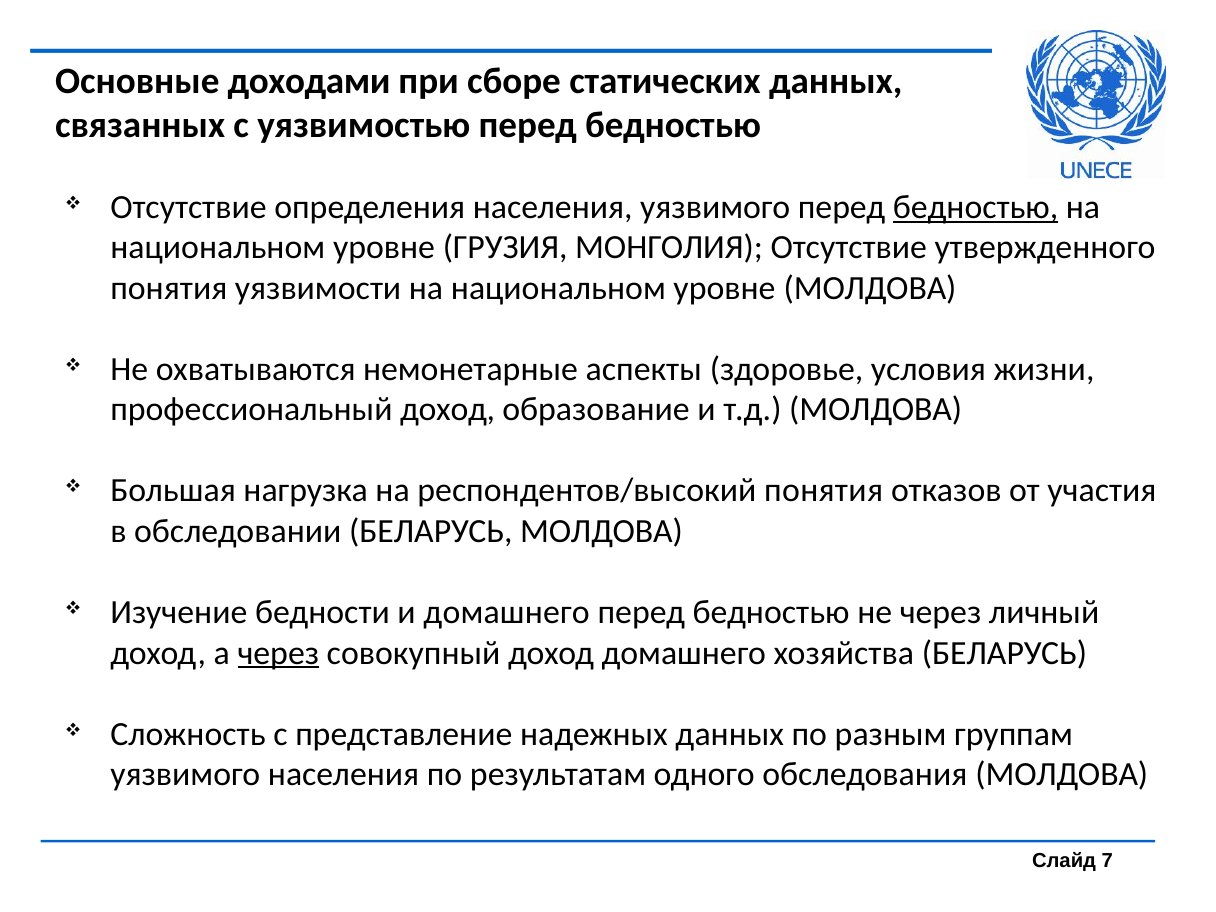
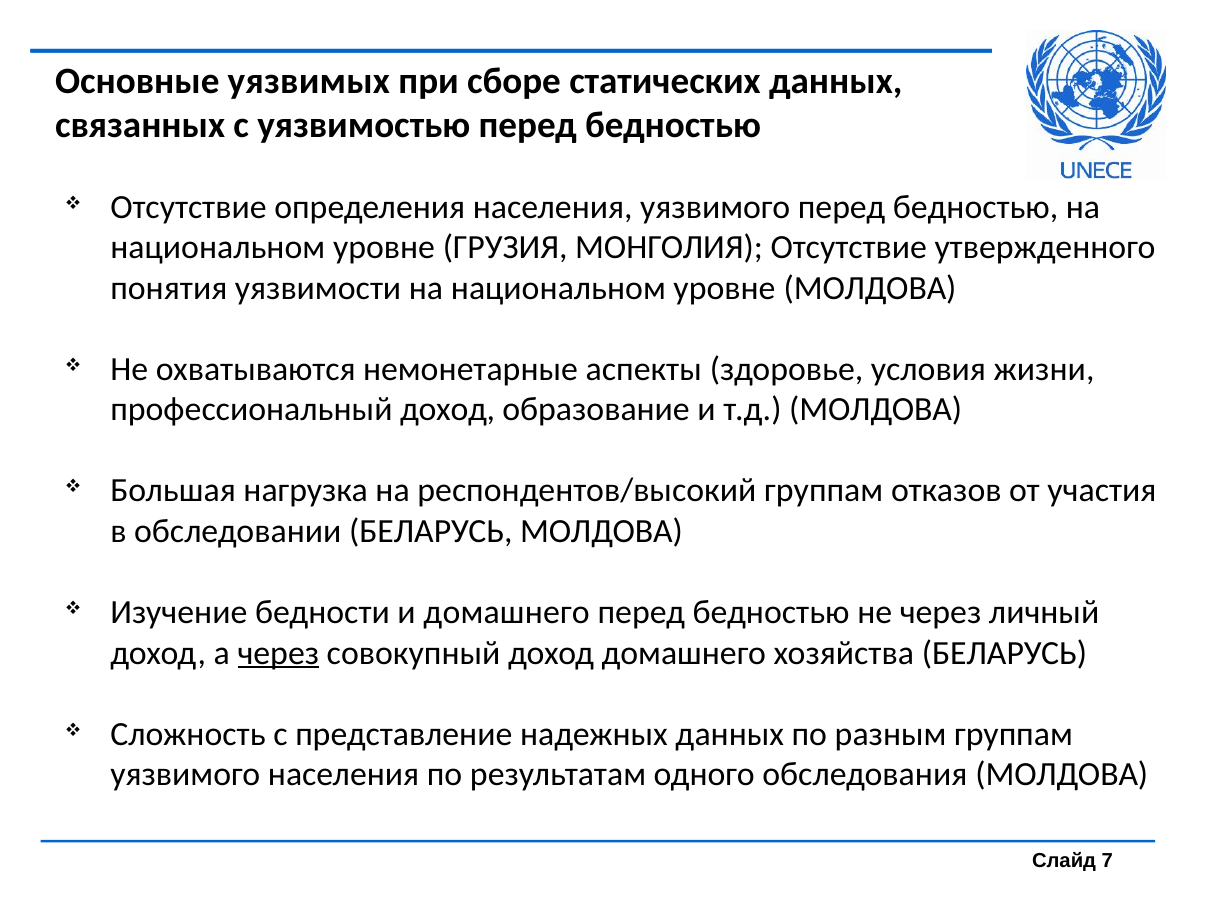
доходами: доходами -> уязвимых
бедностью at (976, 207) underline: present -> none
респондентов/высокий понятия: понятия -> группам
